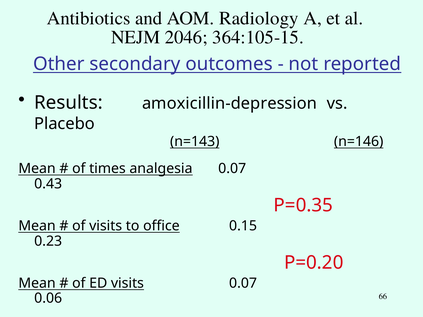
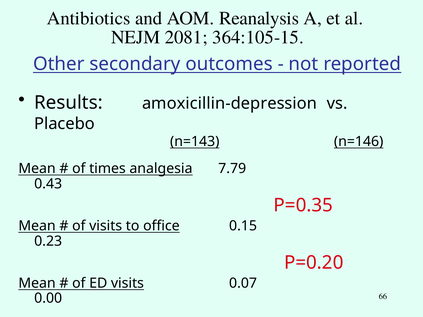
Radiology: Radiology -> Reanalysis
2046: 2046 -> 2081
analgesia 0.07: 0.07 -> 7.79
0.06: 0.06 -> 0.00
